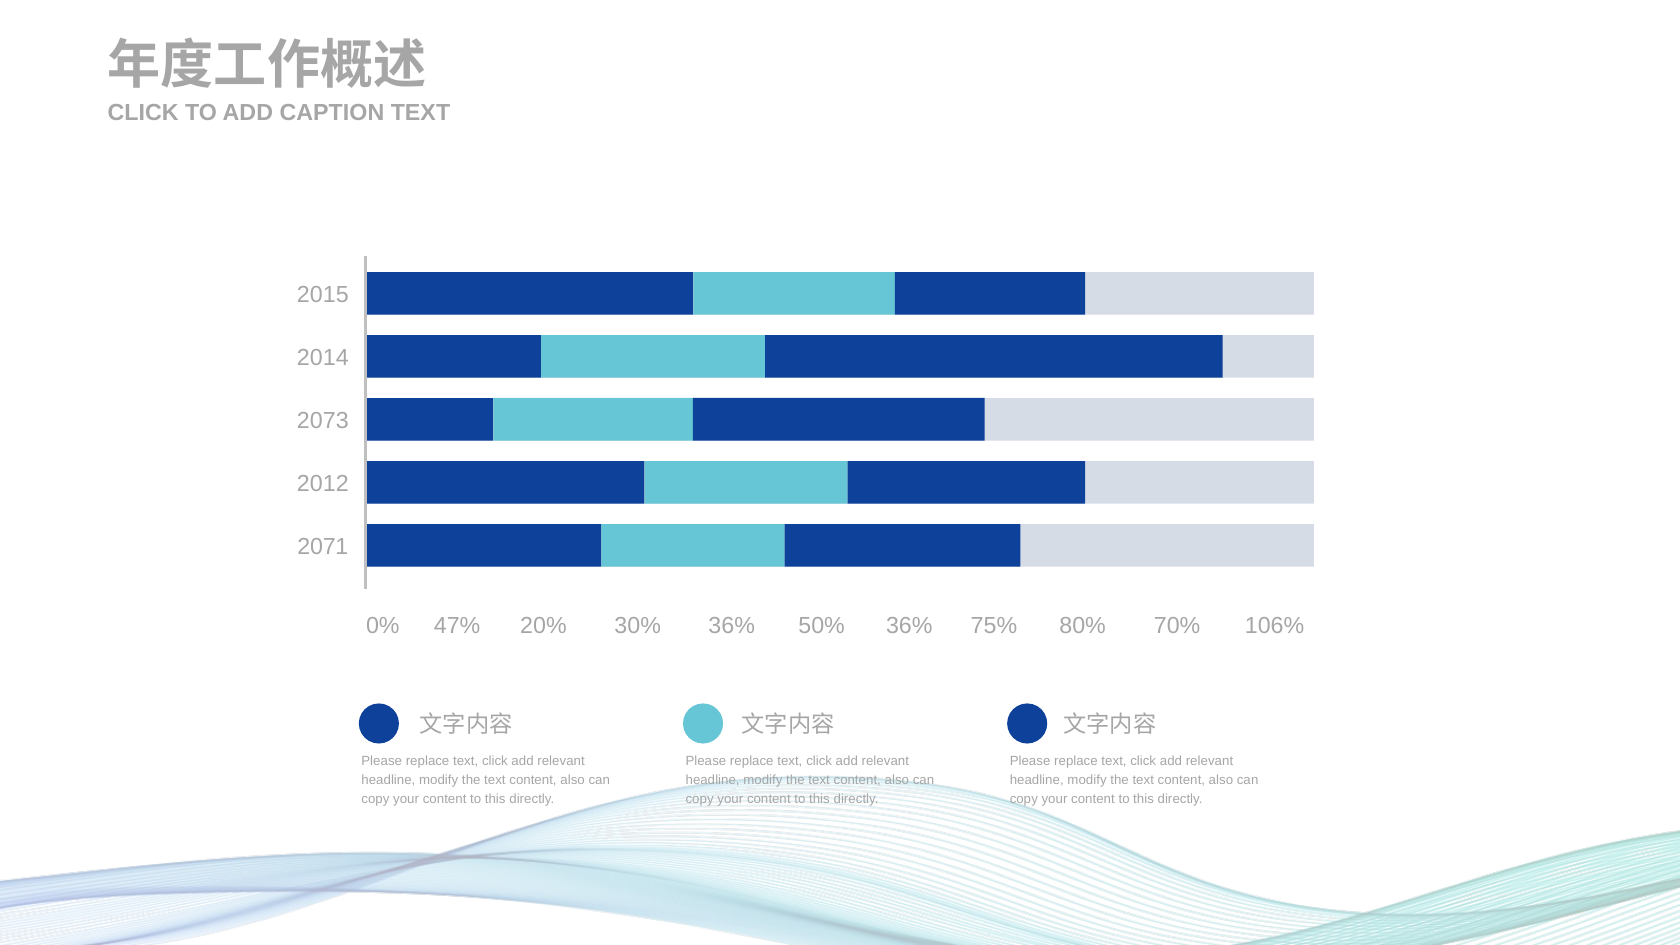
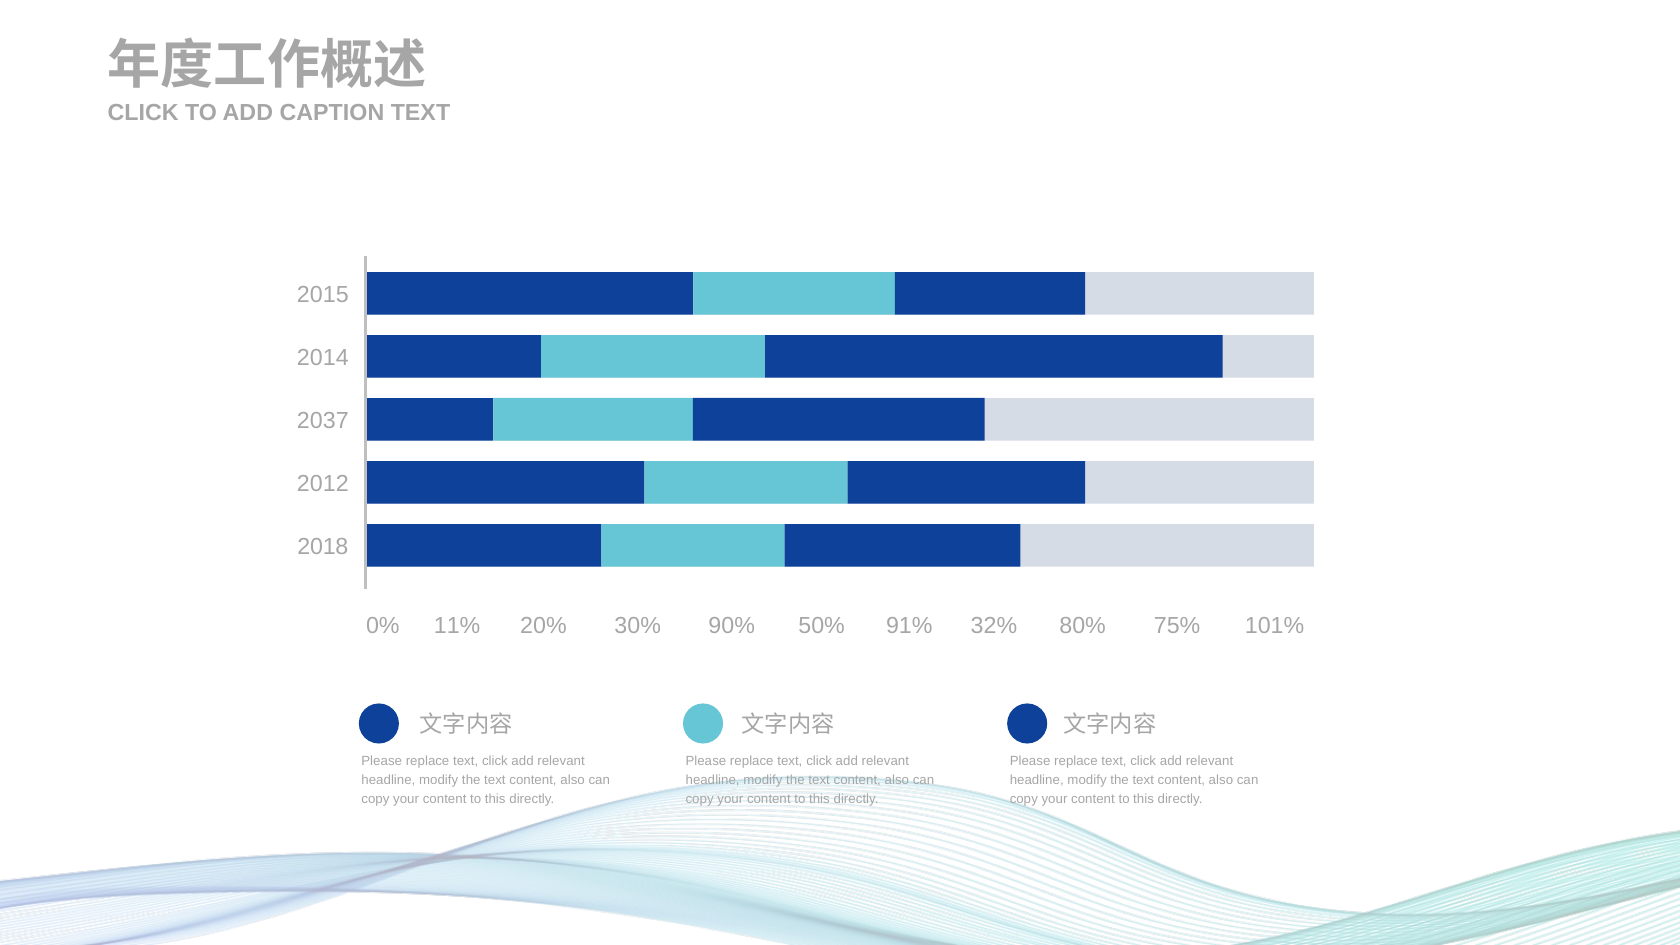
2073: 2073 -> 2037
2071: 2071 -> 2018
47%: 47% -> 11%
36% at (732, 626): 36% -> 90%
50% 36%: 36% -> 91%
75%: 75% -> 32%
70%: 70% -> 75%
106%: 106% -> 101%
